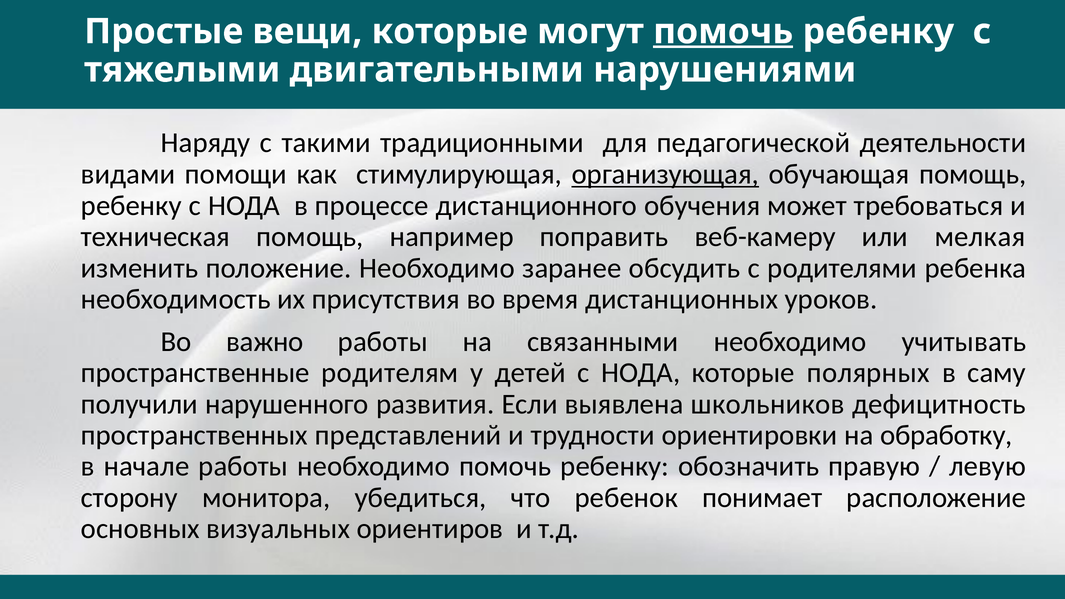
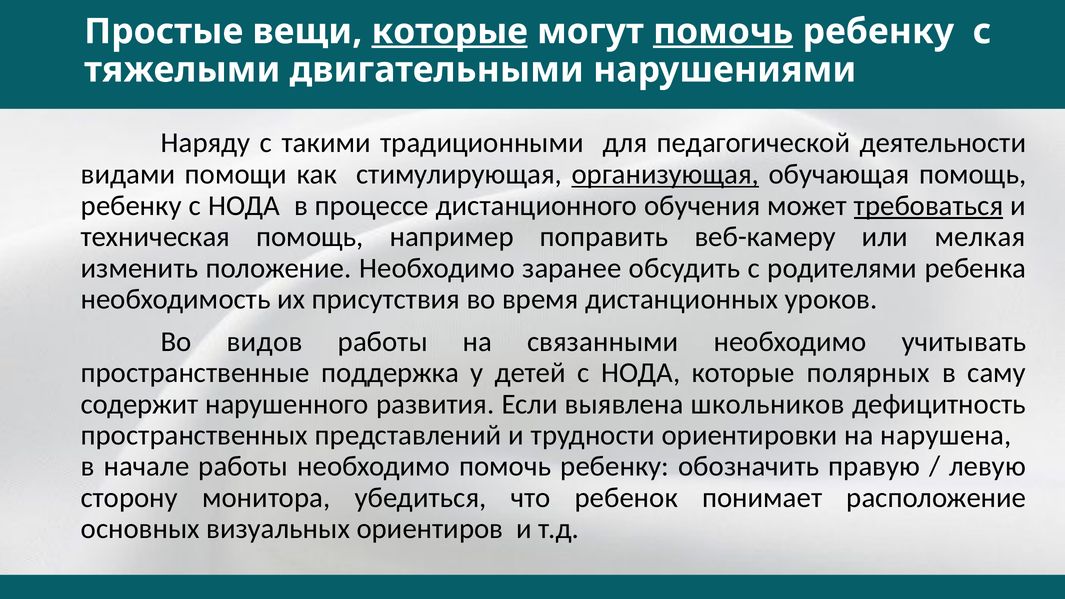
которые at (450, 32) underline: none -> present
требоваться underline: none -> present
важно: важно -> видов
родителям: родителям -> поддержка
получили: получили -> содержит
обработку: обработку -> нарушена
